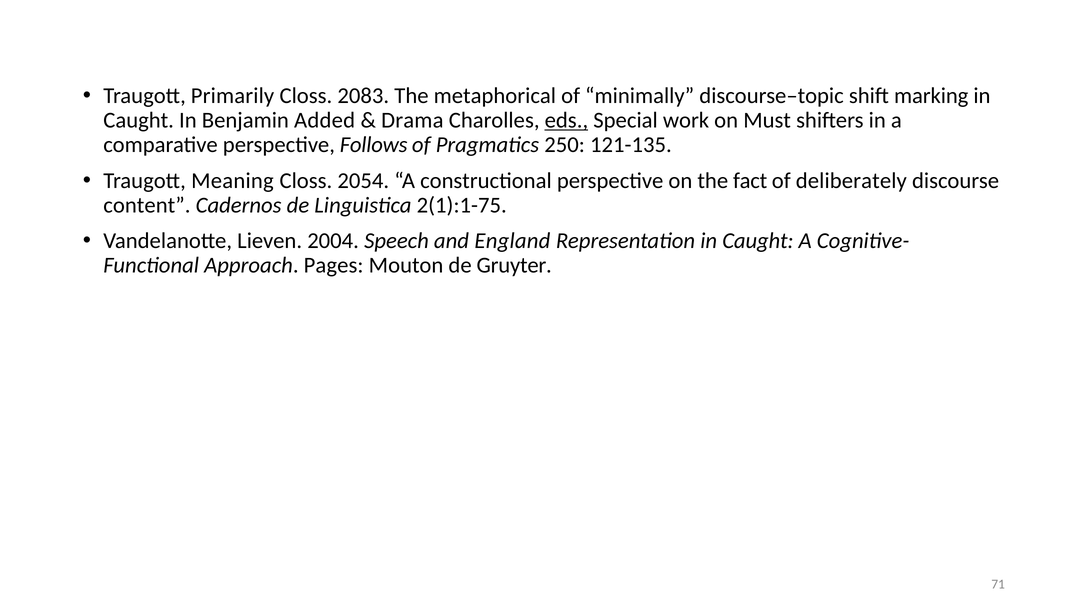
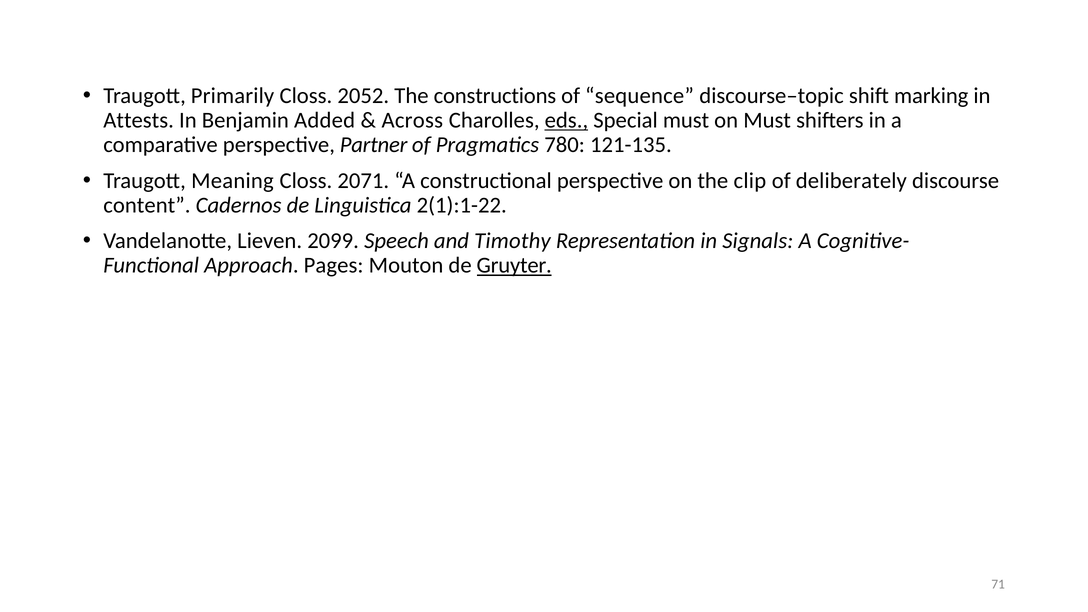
2083: 2083 -> 2052
metaphorical: metaphorical -> constructions
minimally: minimally -> sequence
Caught at (139, 120): Caught -> Attests
Drama: Drama -> Across
Special work: work -> must
Follows: Follows -> Partner
250: 250 -> 780
2054: 2054 -> 2071
fact: fact -> clip
2(1):1-75: 2(1):1-75 -> 2(1):1-22
2004: 2004 -> 2099
England: England -> Timothy
Representation in Caught: Caught -> Signals
Gruyter underline: none -> present
